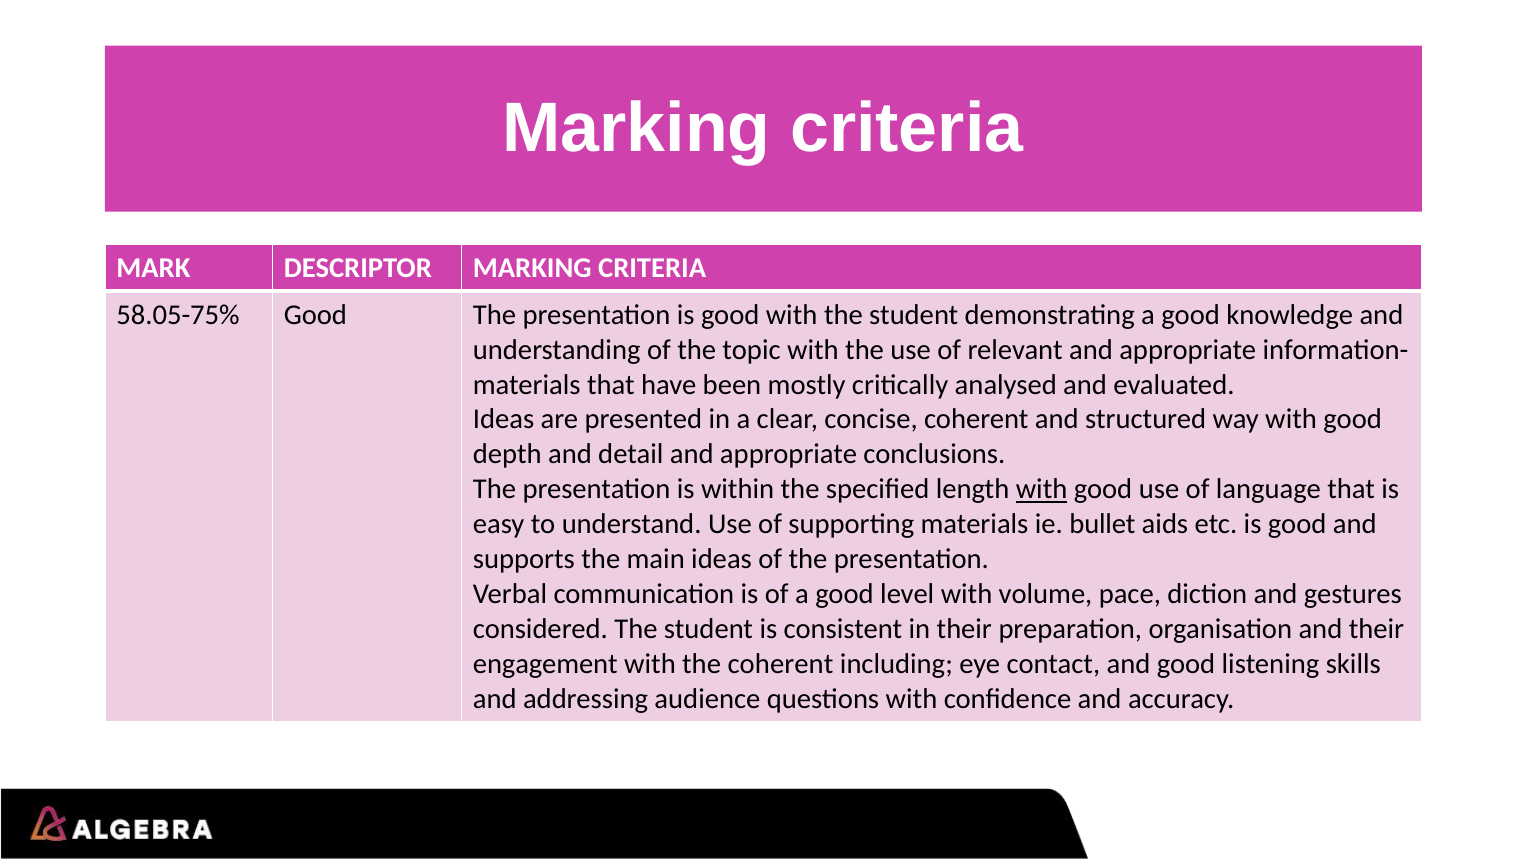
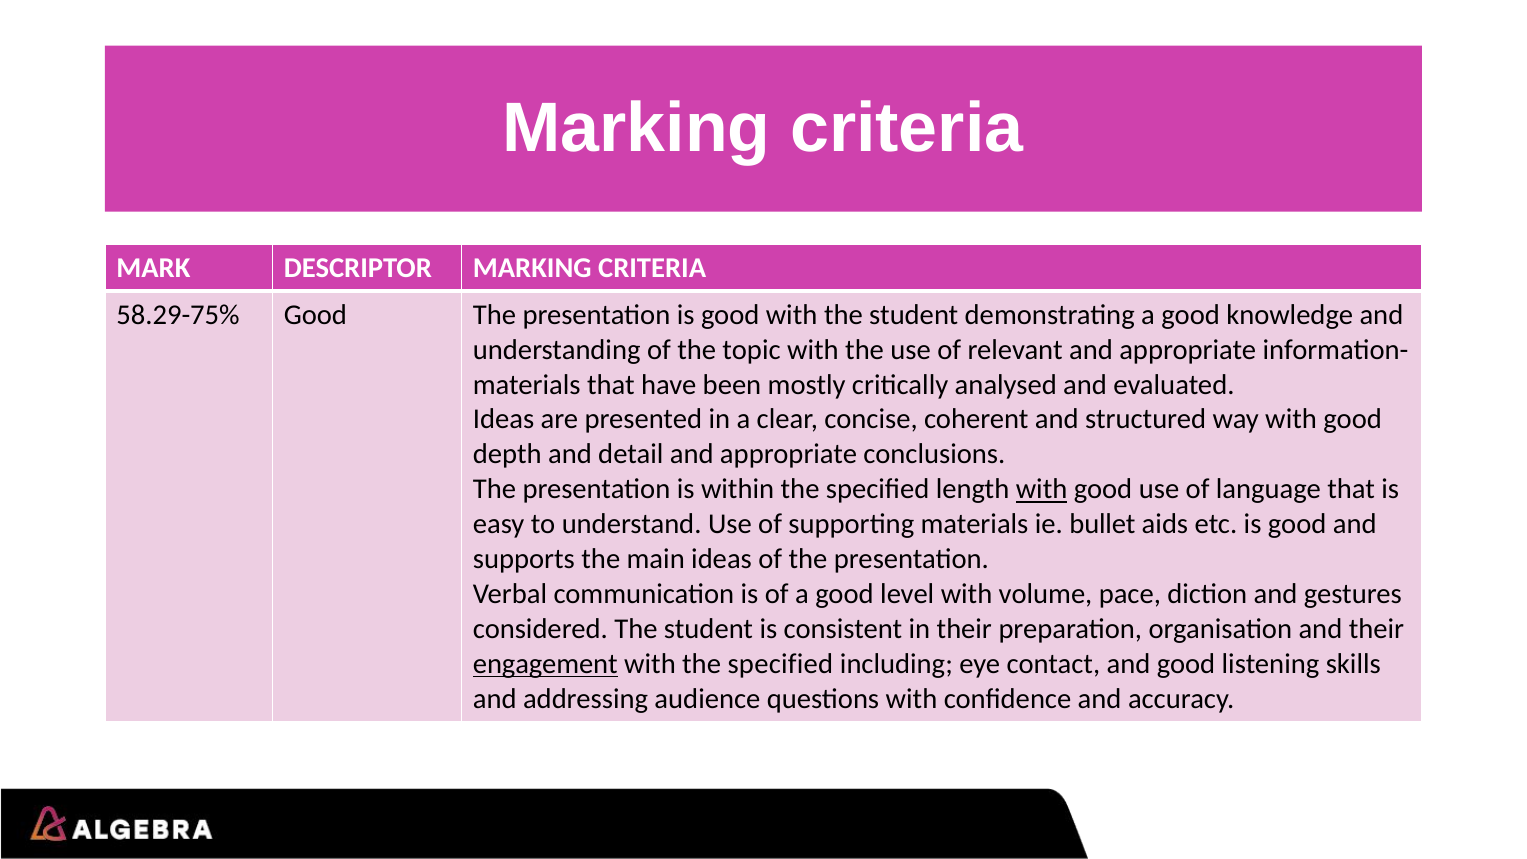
58.05-75%: 58.05-75% -> 58.29-75%
engagement underline: none -> present
with the coherent: coherent -> specified
